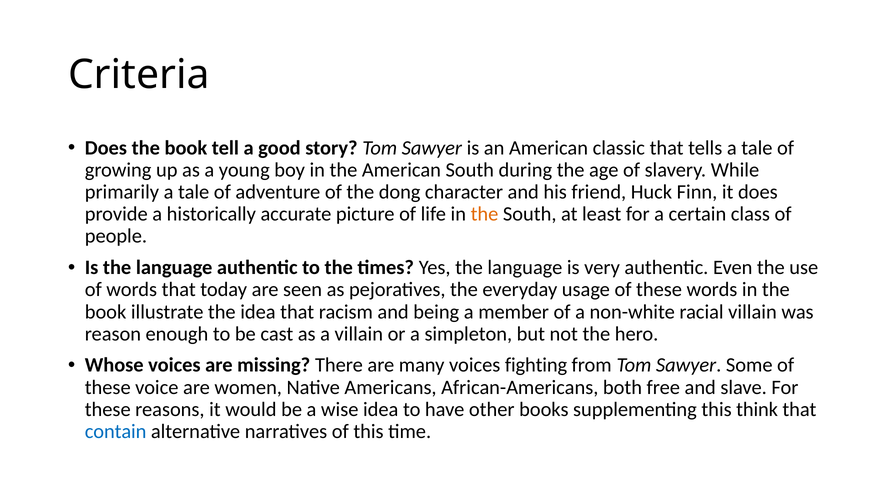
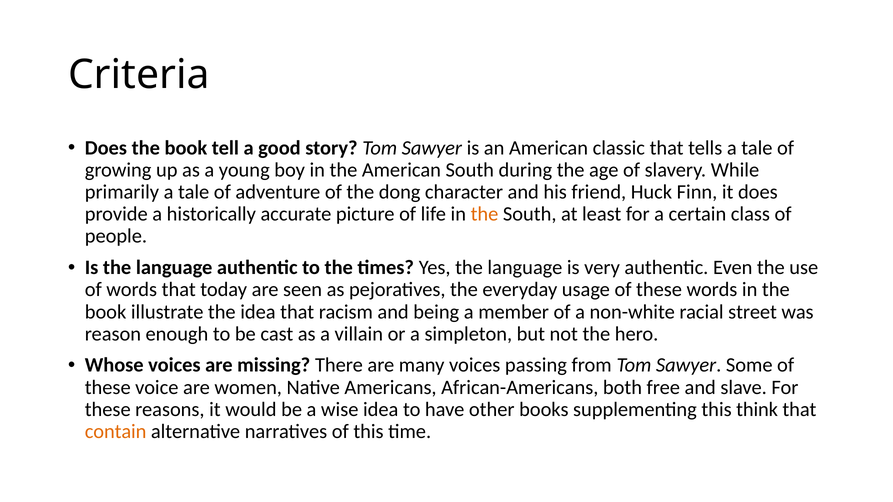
racial villain: villain -> street
fighting: fighting -> passing
contain colour: blue -> orange
